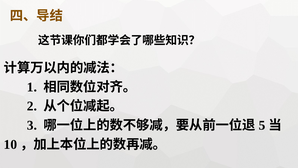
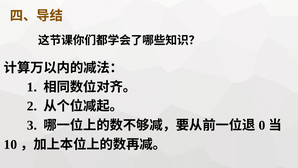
5: 5 -> 0
